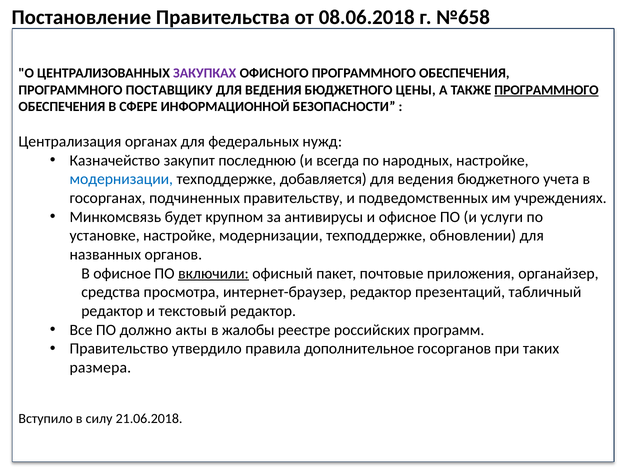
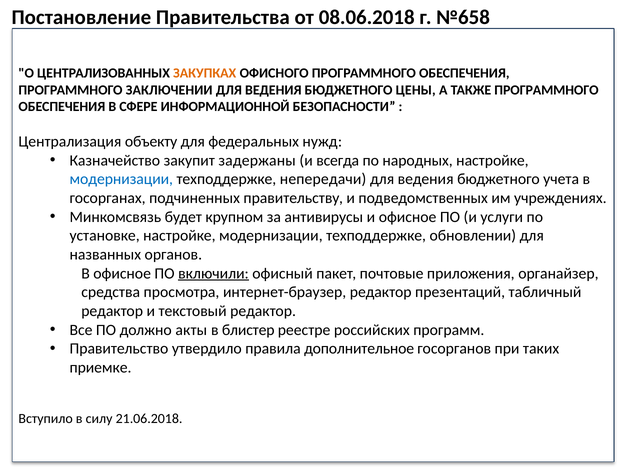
ЗАКУПКАХ colour: purple -> orange
ПОСТАВЩИКУ: ПОСТАВЩИКУ -> ЗАКЛЮЧЕНИИ
ПРОГРАММНОГО at (546, 90) underline: present -> none
органах: органах -> объекту
последнюю: последнюю -> задержаны
добавляется: добавляется -> непередачи
жалобы: жалобы -> блистер
размера: размера -> приемке
